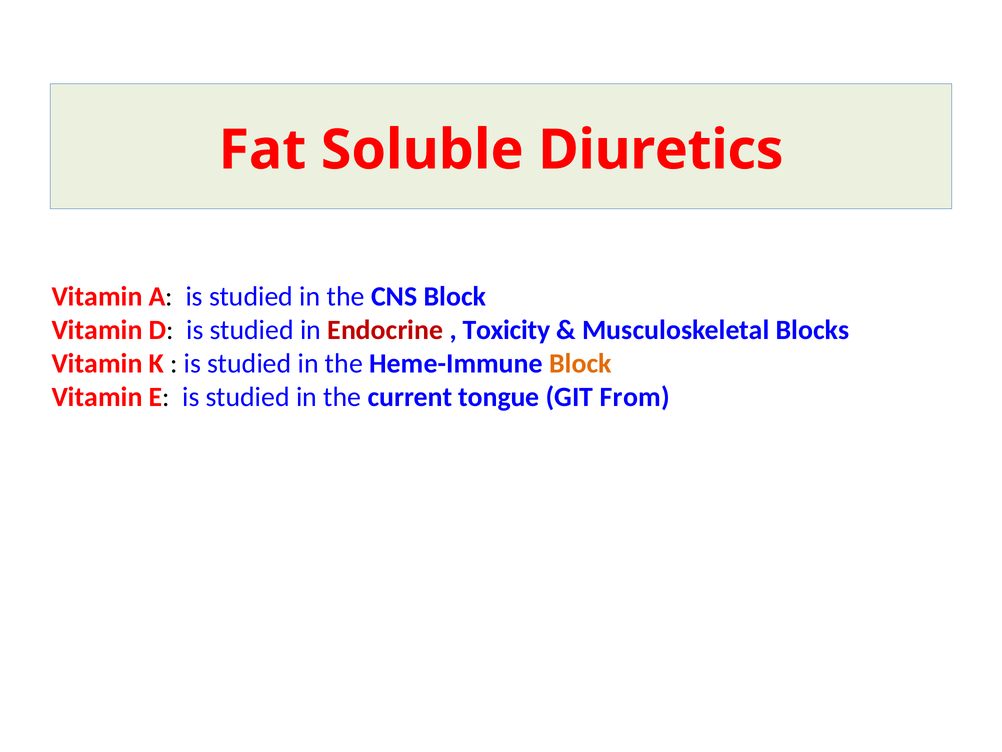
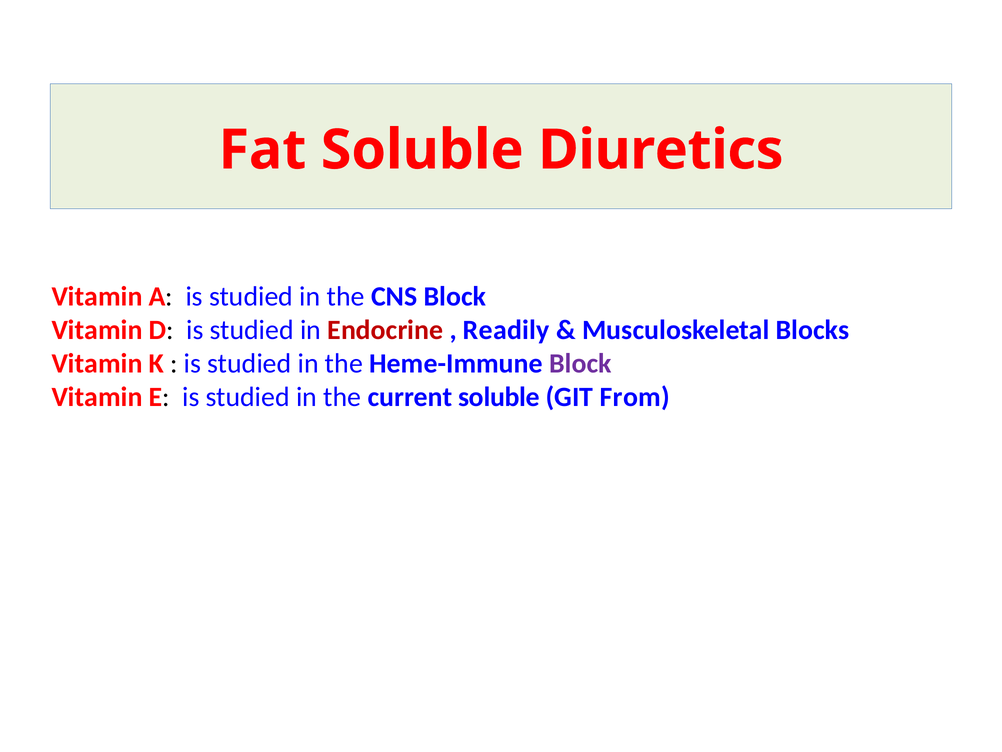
Toxicity: Toxicity -> Readily
Block at (580, 363) colour: orange -> purple
current tongue: tongue -> soluble
